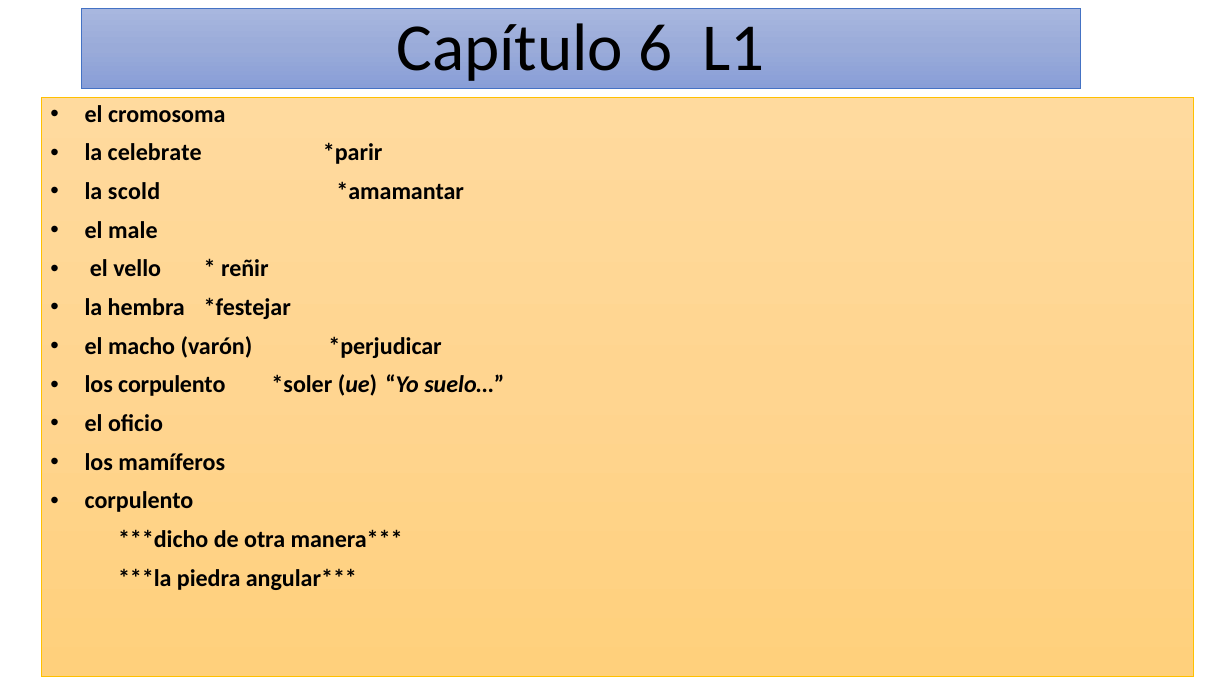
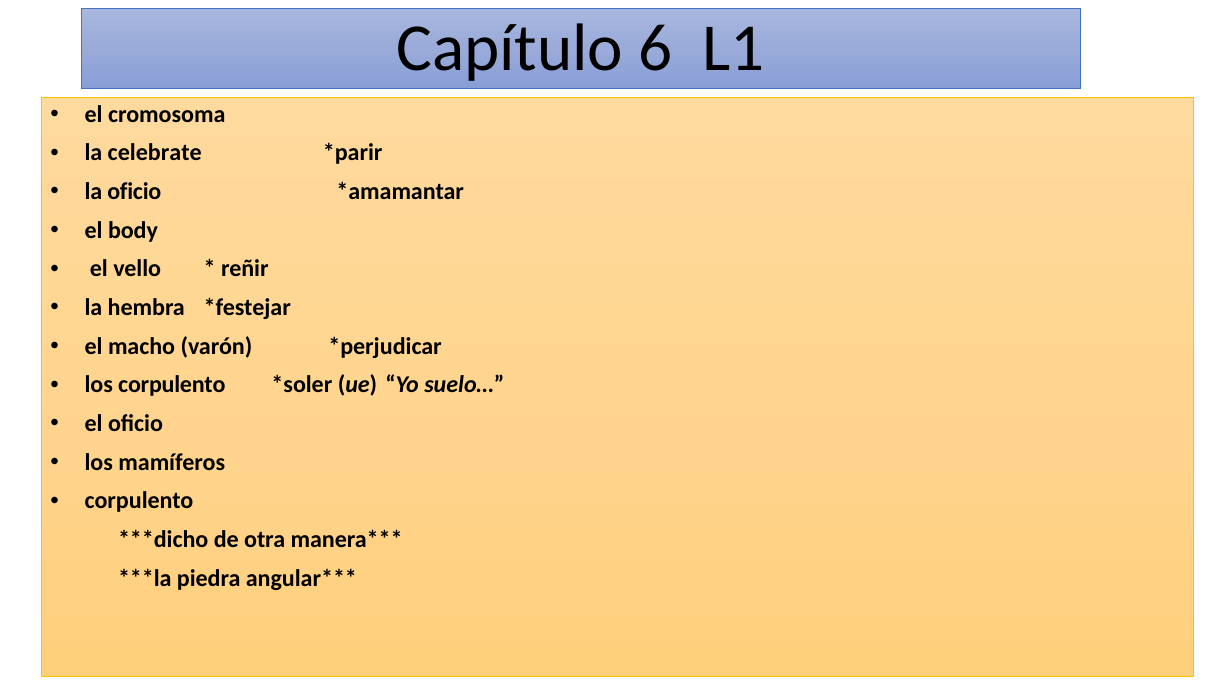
la scold: scold -> oficio
male: male -> body
